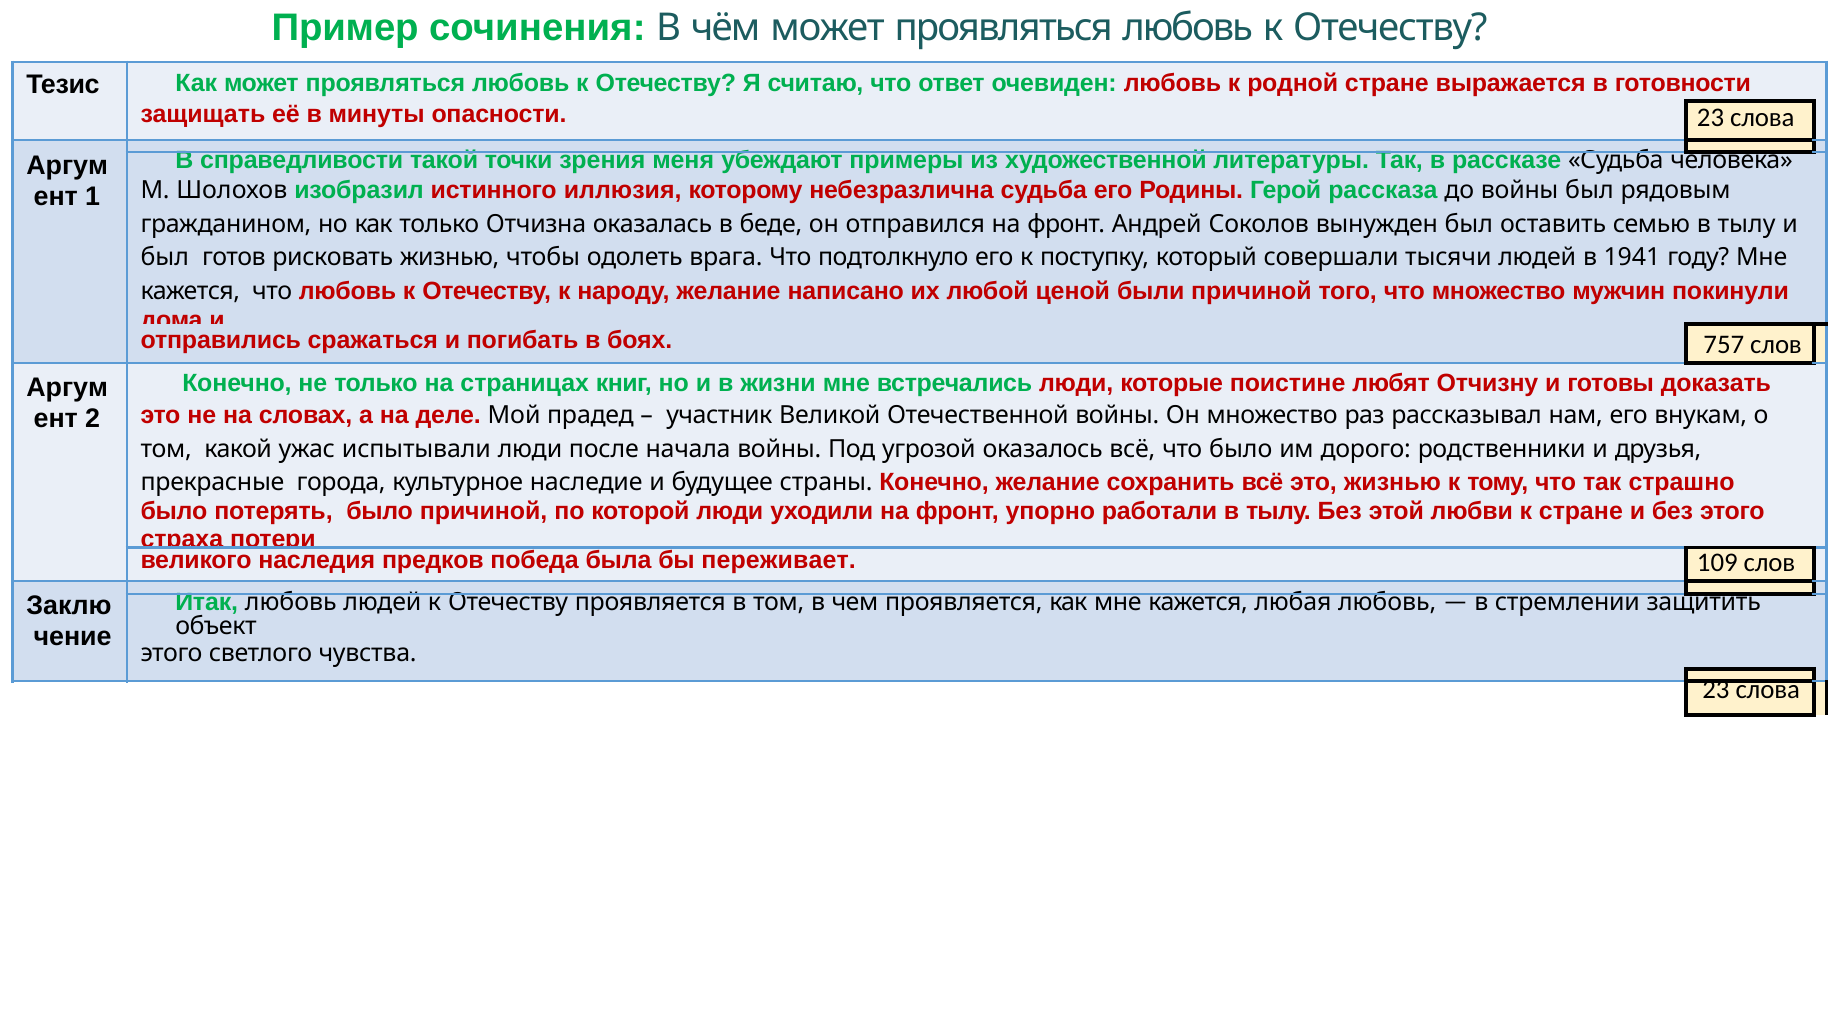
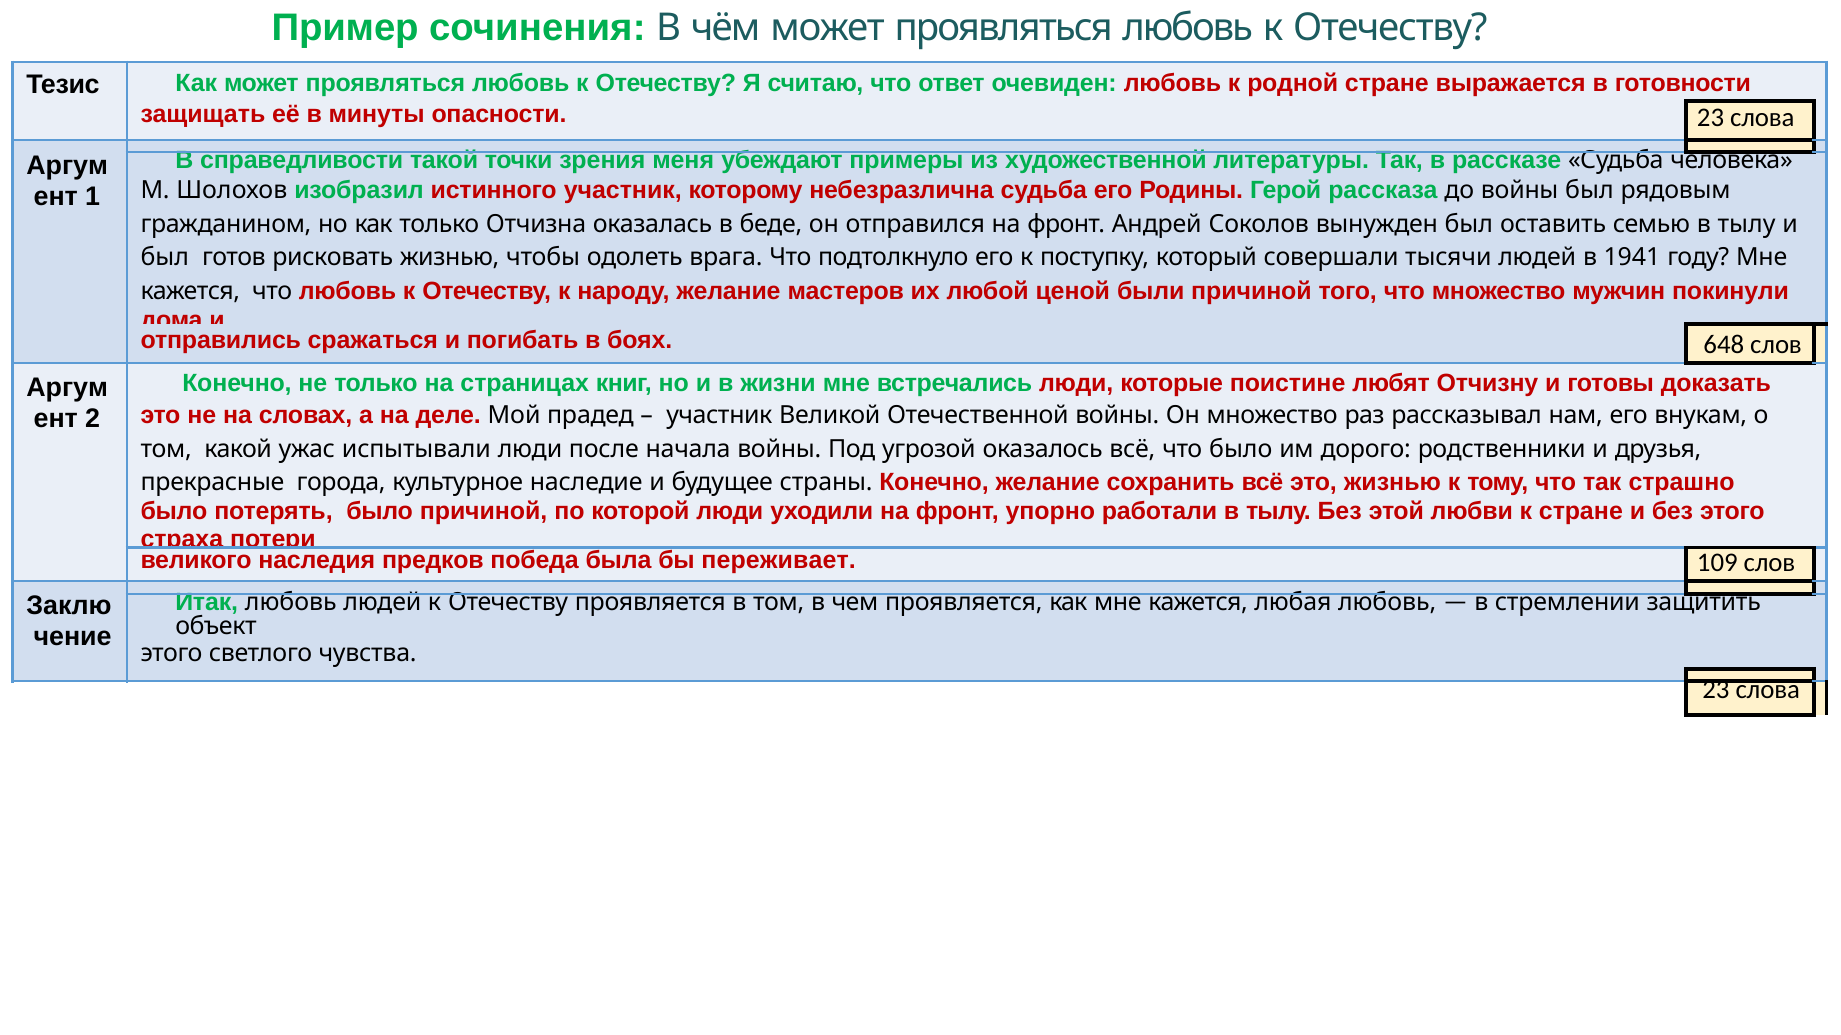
истинного иллюзия: иллюзия -> участник
написано: написано -> мастеров
757: 757 -> 648
